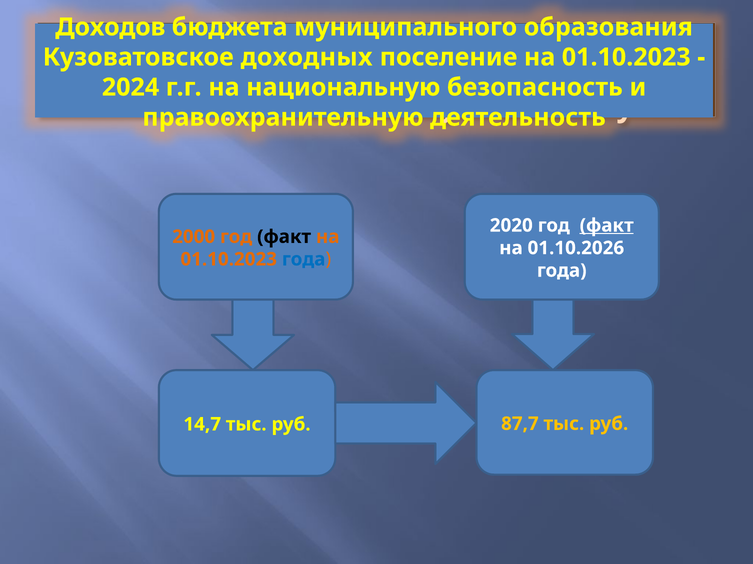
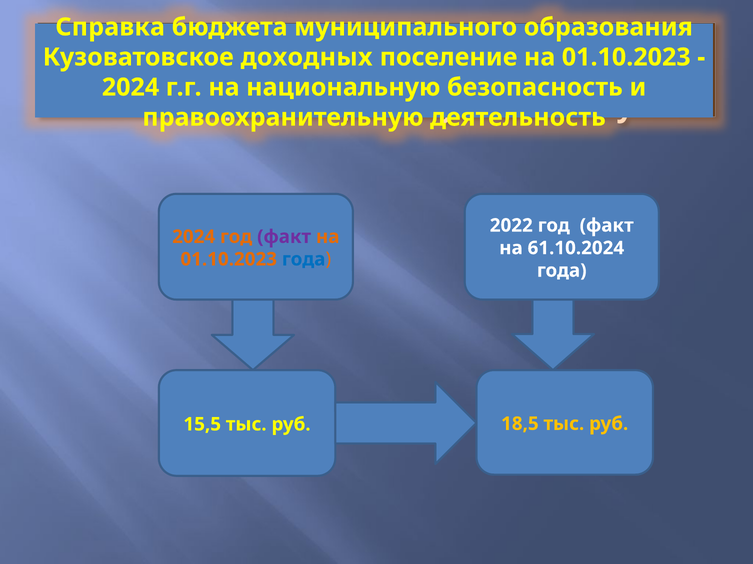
Доходов: Доходов -> Справка
2020: 2020 -> 2022
факт at (607, 226) underline: present -> none
2000 at (194, 237): 2000 -> 2024
факт at (284, 237) colour: black -> purple
01.10.2026: 01.10.2026 -> 61.10.2024
87,7: 87,7 -> 18,5
14,7: 14,7 -> 15,5
